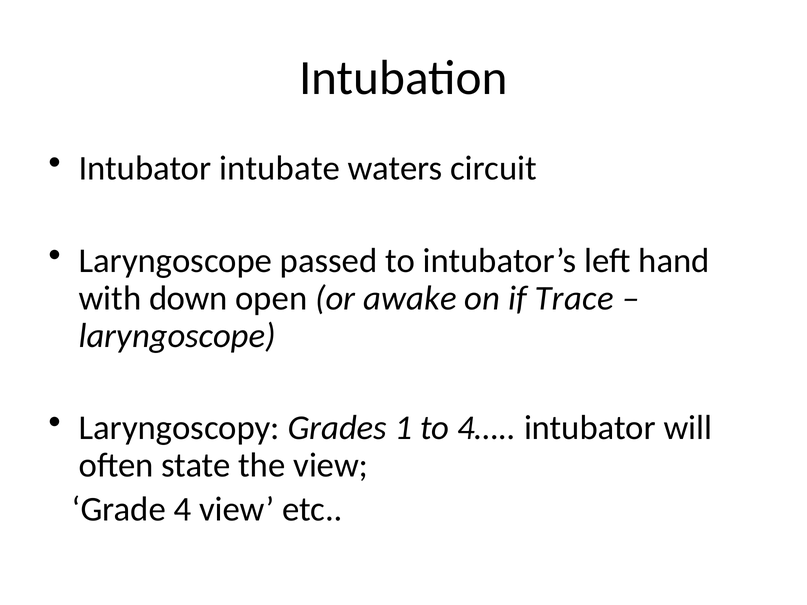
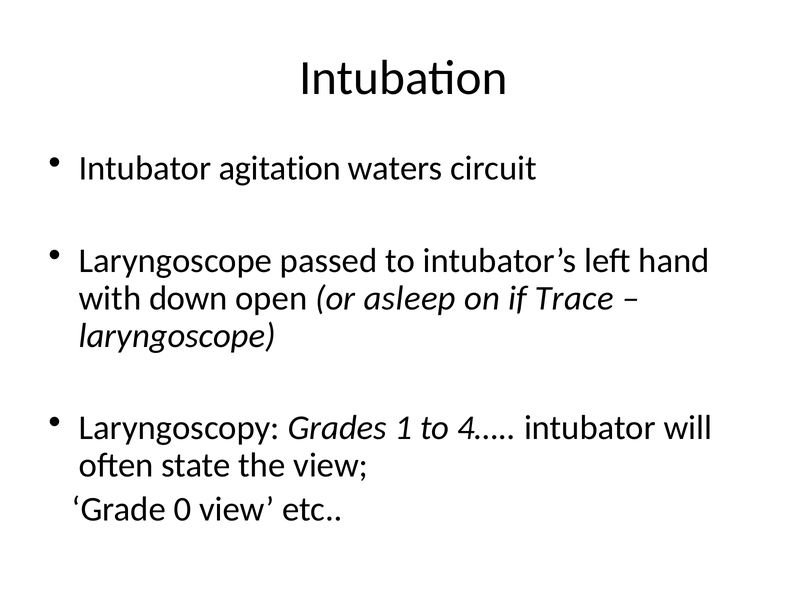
intubate: intubate -> agitation
awake: awake -> asleep
4: 4 -> 0
